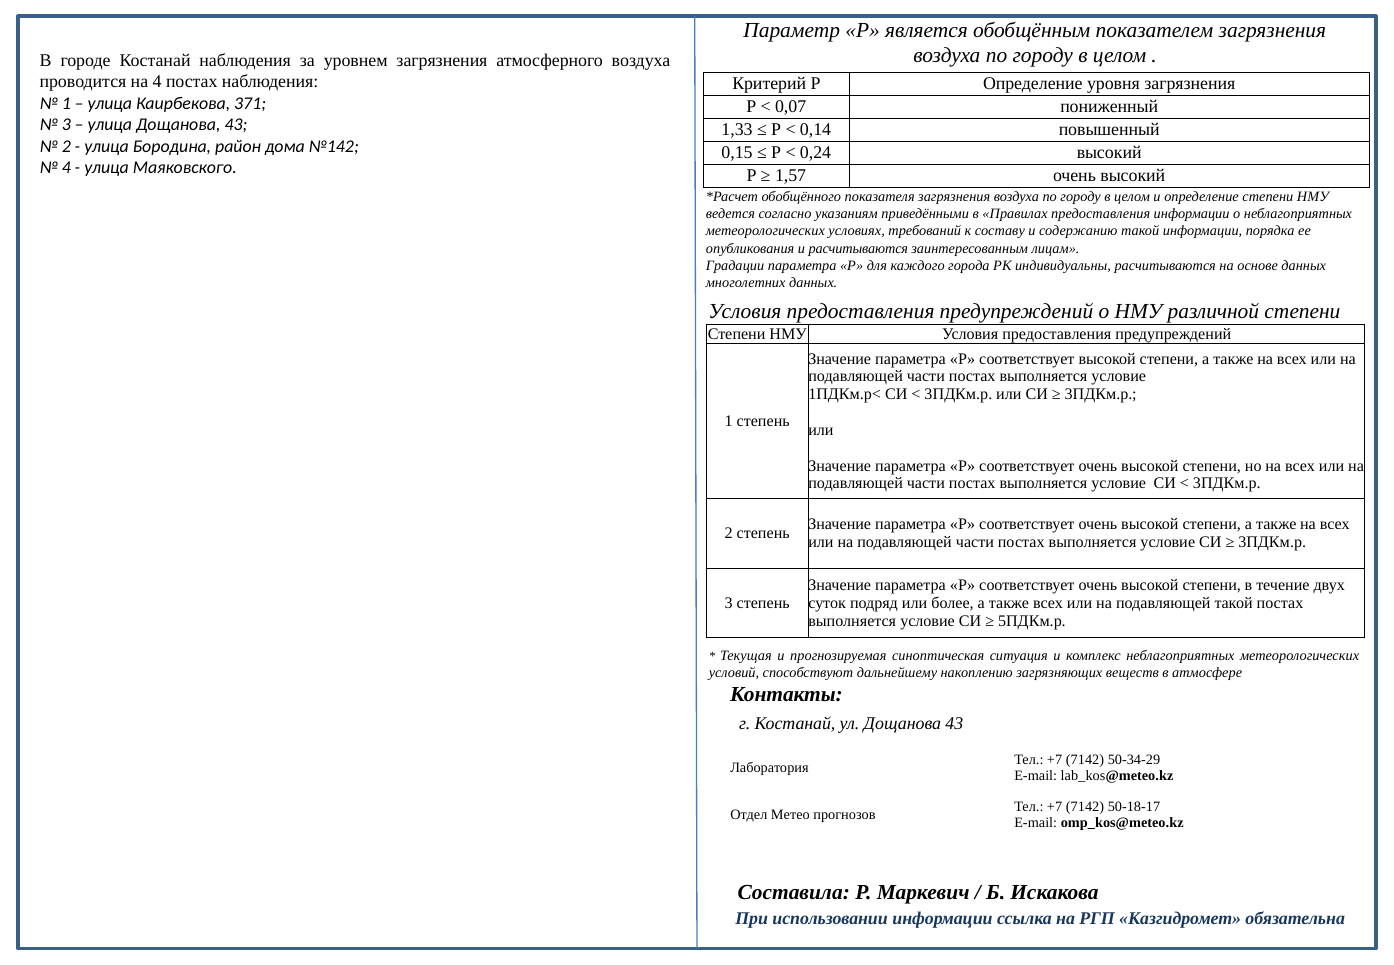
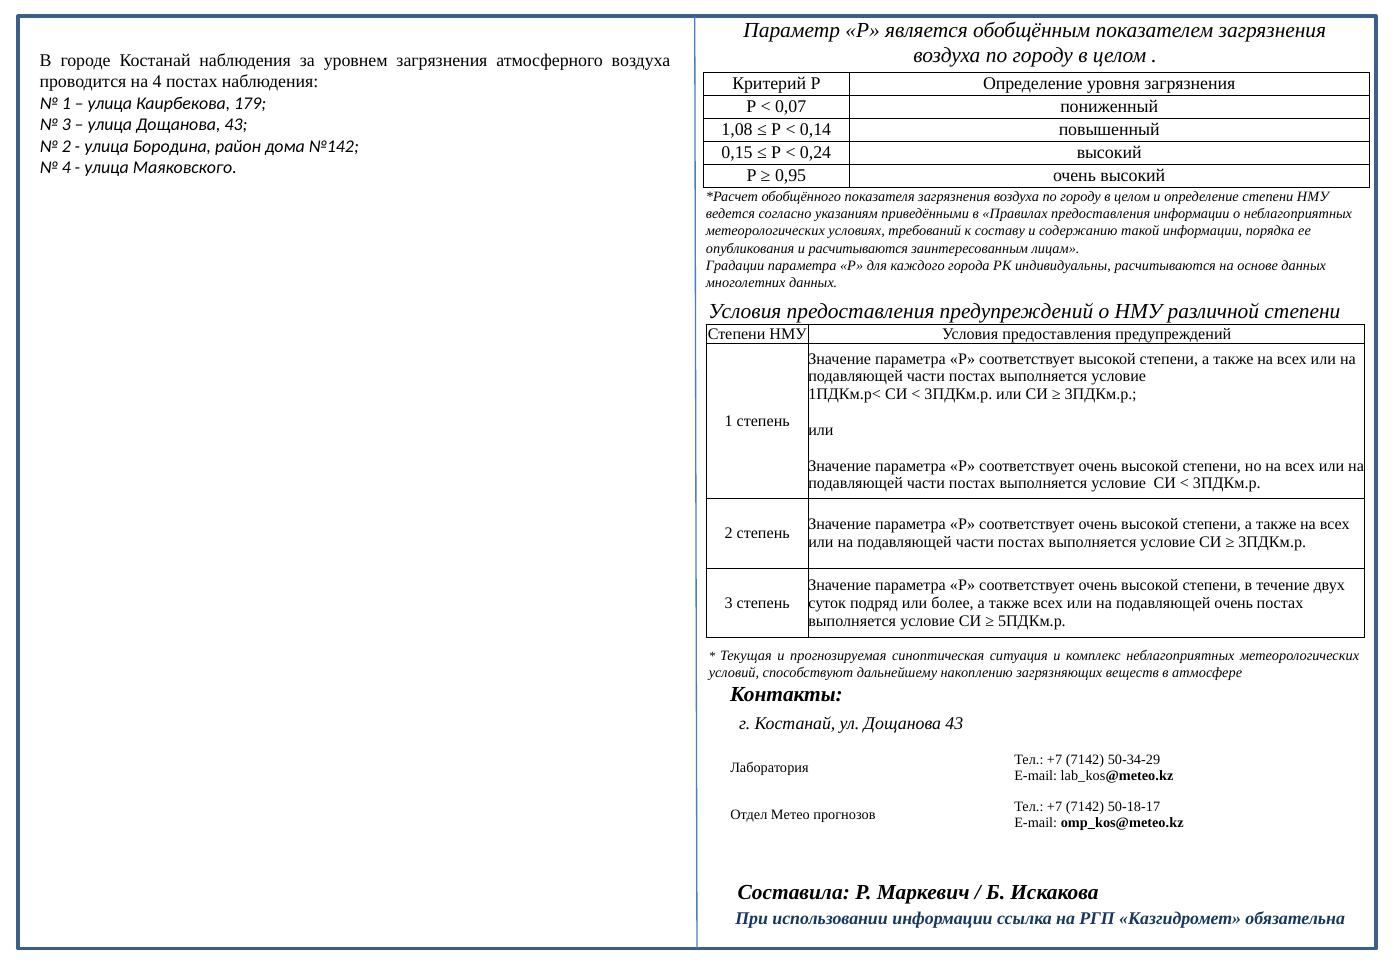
371: 371 -> 179
1,33: 1,33 -> 1,08
1,57: 1,57 -> 0,95
подавляющей такой: такой -> очень
